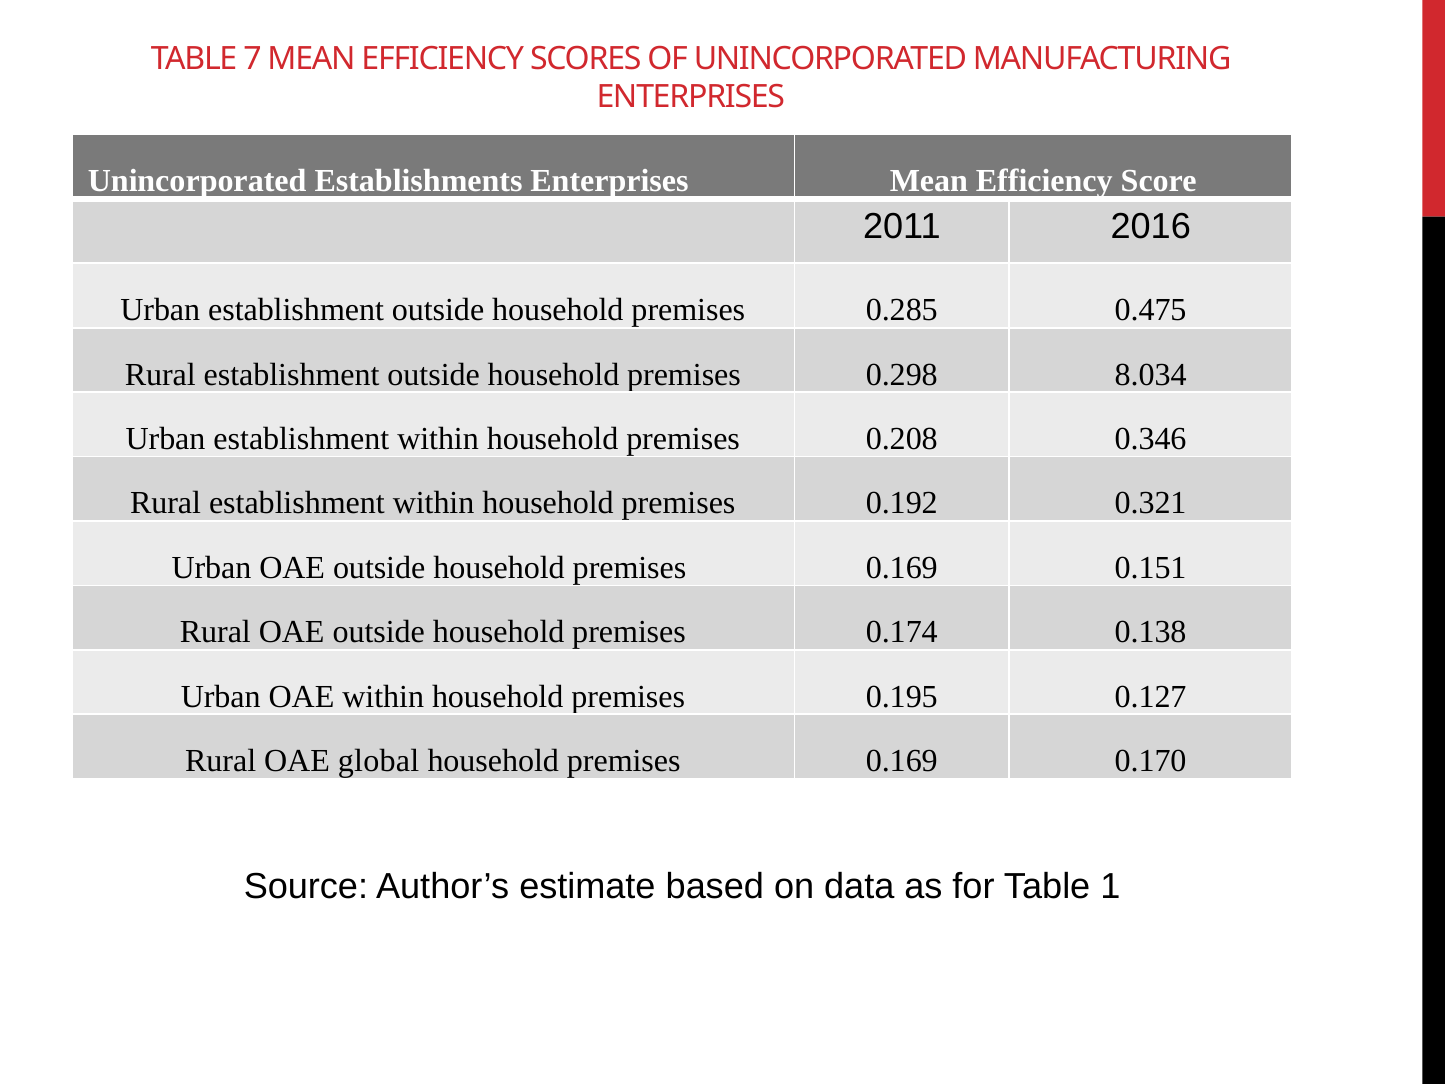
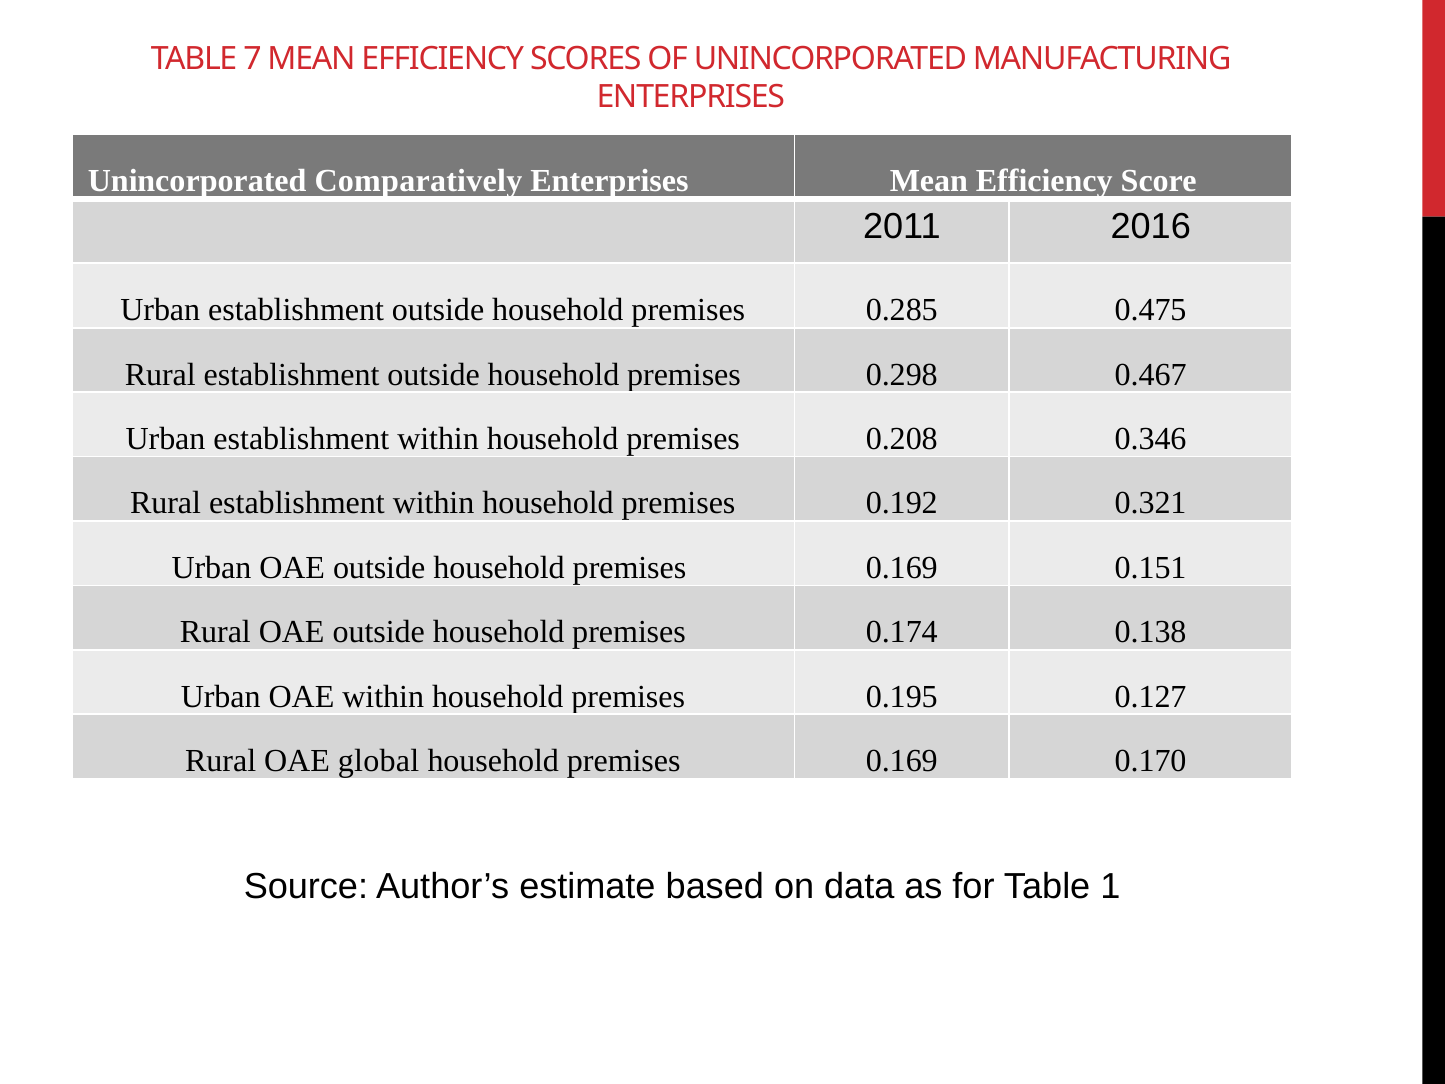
Establishments: Establishments -> Comparatively
8.034: 8.034 -> 0.467
